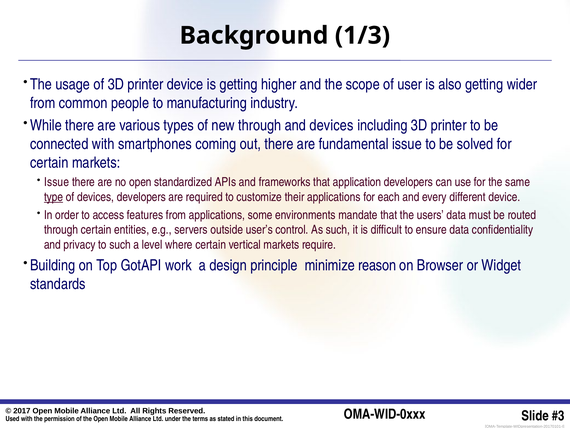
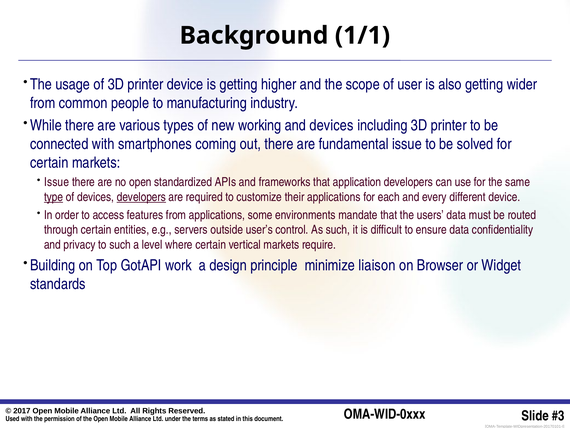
1/3: 1/3 -> 1/1
new through: through -> working
developers at (141, 197) underline: none -> present
reason: reason -> liaison
